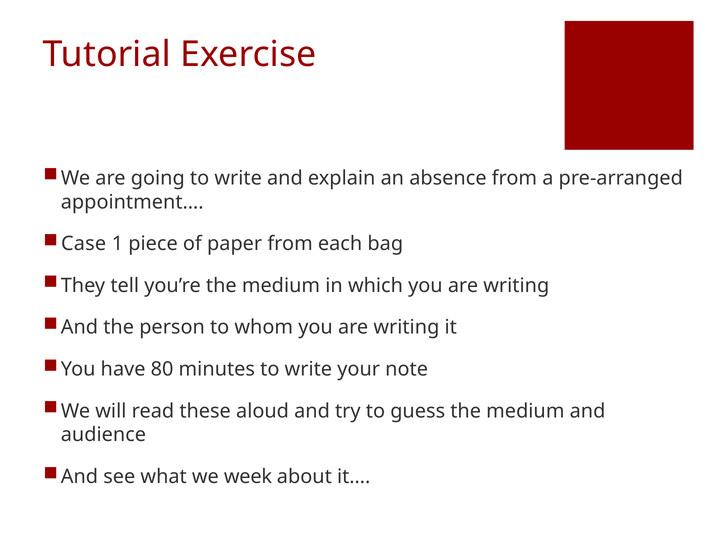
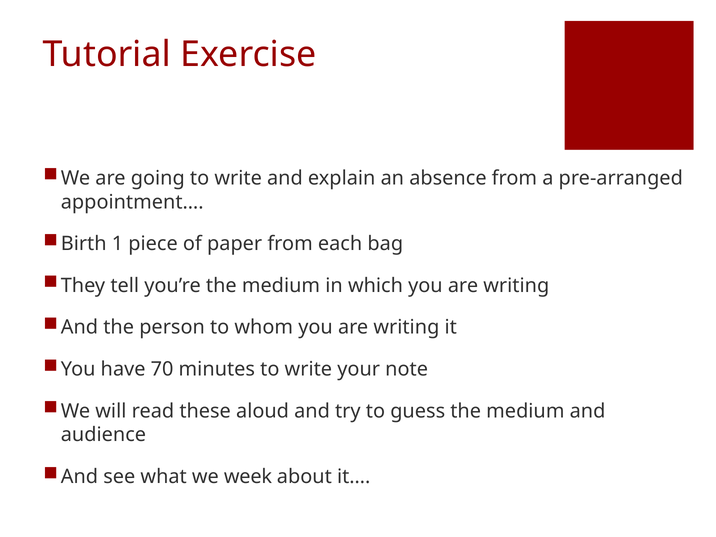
Case: Case -> Birth
80: 80 -> 70
